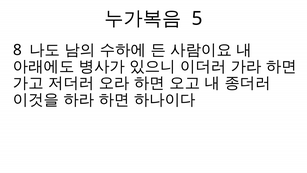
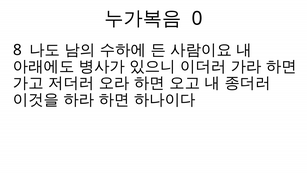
5: 5 -> 0
